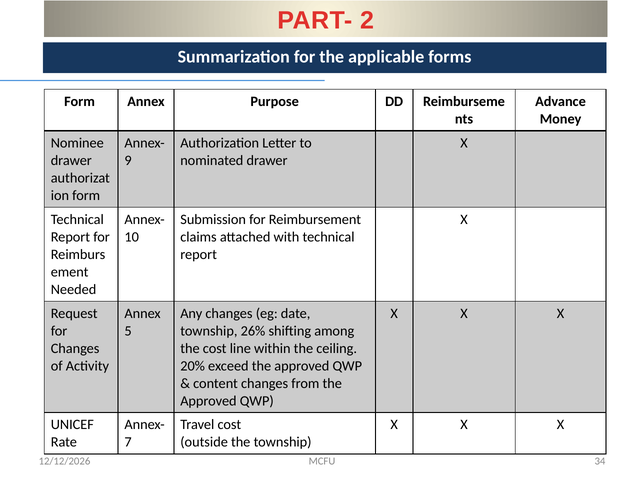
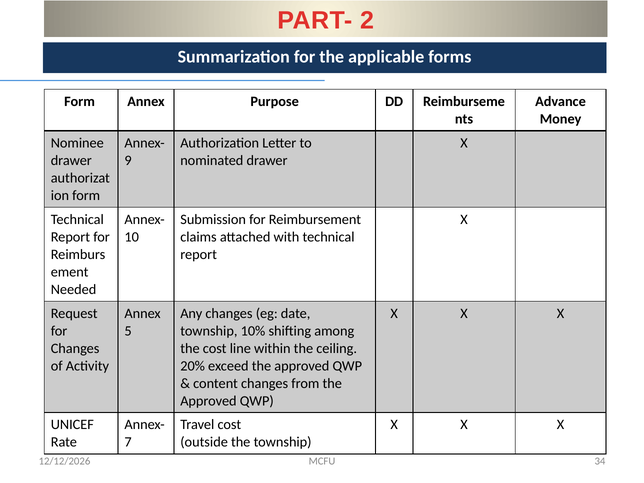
26%: 26% -> 10%
